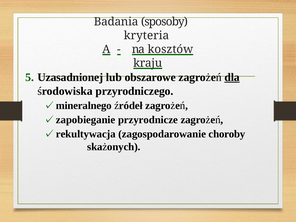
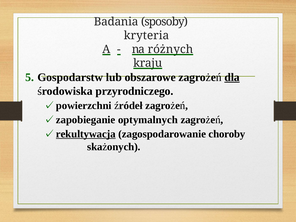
kosztów: kosztów -> różnych
Uzasadnionej: Uzasadnionej -> Gospodarstw
mineralnego: mineralnego -> powierzchni
przyrodnicze: przyrodnicze -> optymalnych
rekultywacja underline: none -> present
